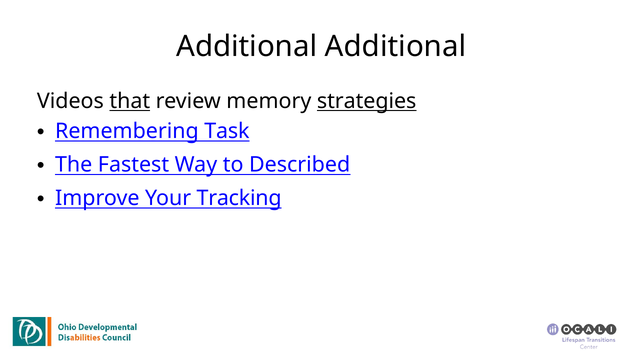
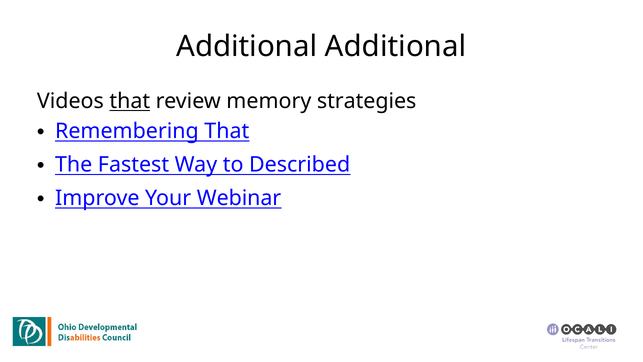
strategies underline: present -> none
Remembering Task: Task -> That
Tracking: Tracking -> Webinar
